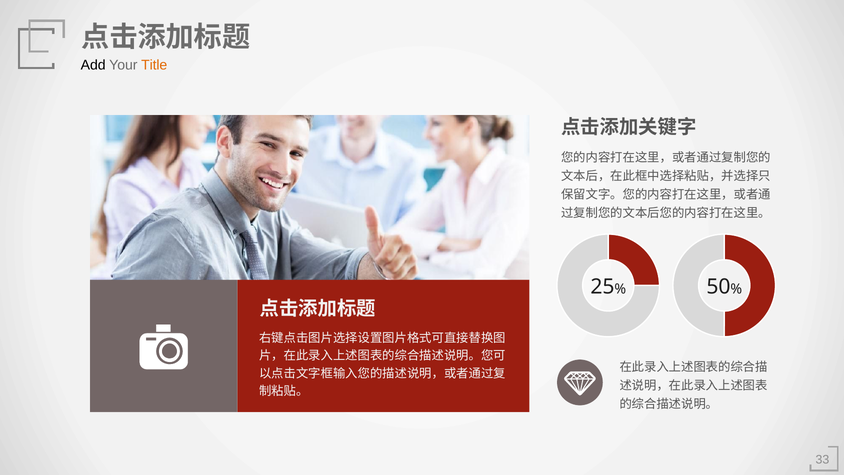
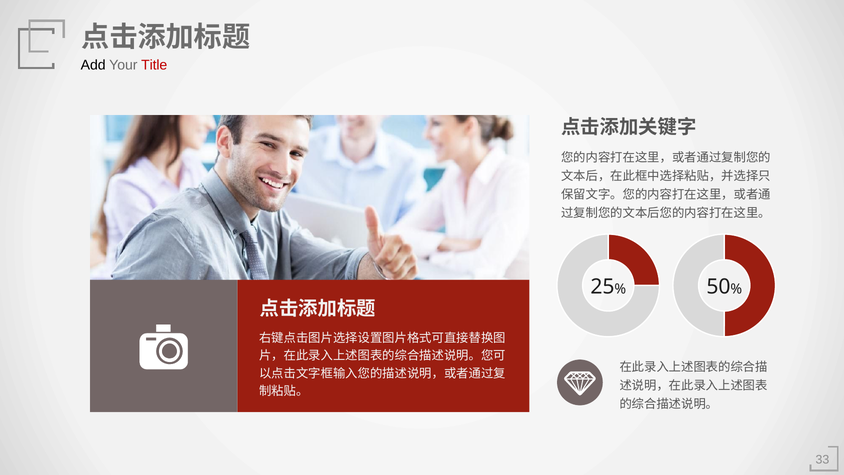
Title colour: orange -> red
